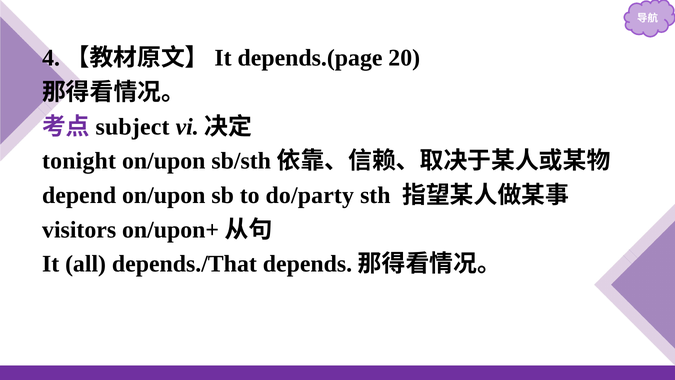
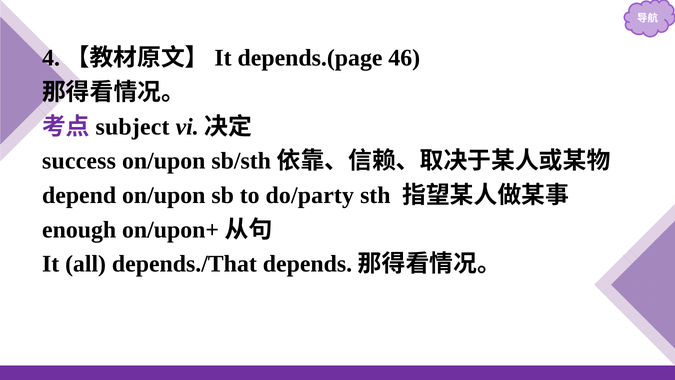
20: 20 -> 46
tonight: tonight -> success
visitors: visitors -> enough
